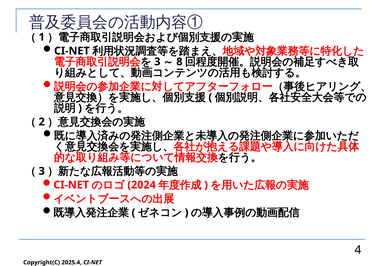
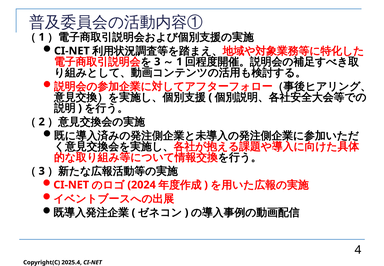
8 at (179, 62): 8 -> 1
